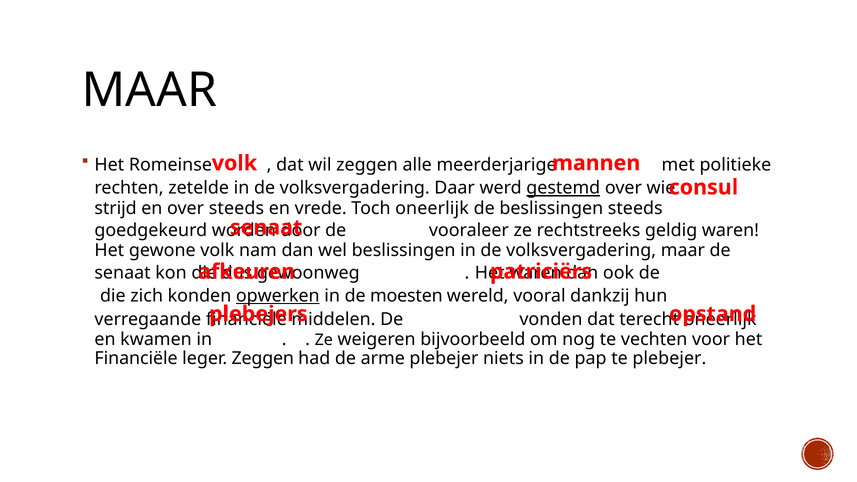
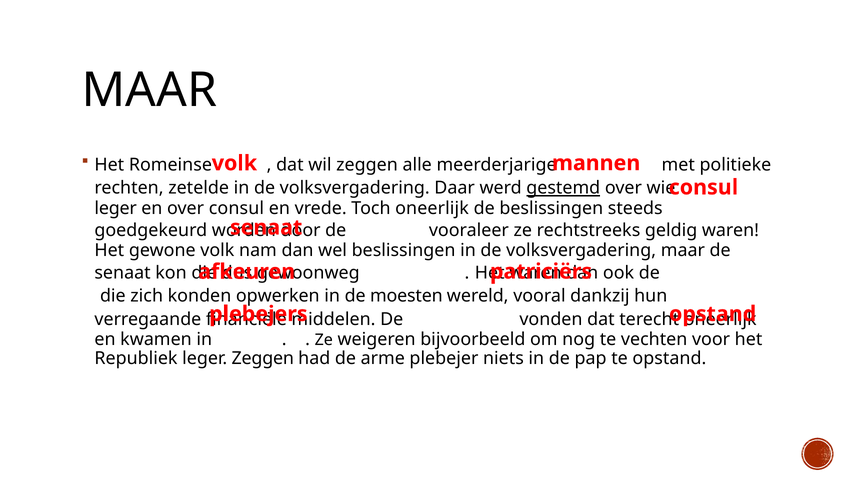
strijd at (116, 208): strijd -> leger
over steeds: steeds -> consul
opwerken underline: present -> none
Financiële at (136, 358): Financiële -> Republiek
te plebejer: plebejer -> opstand
